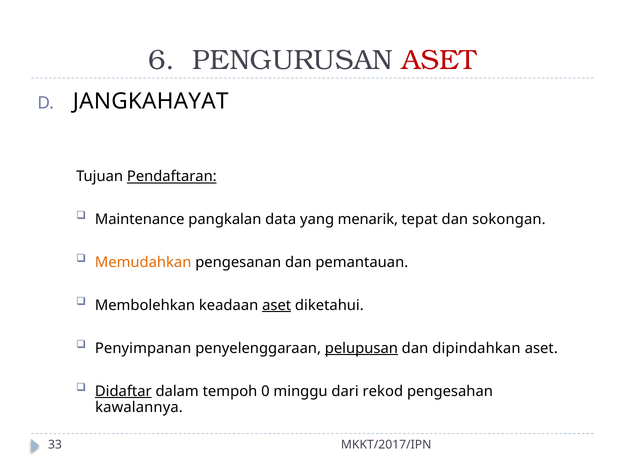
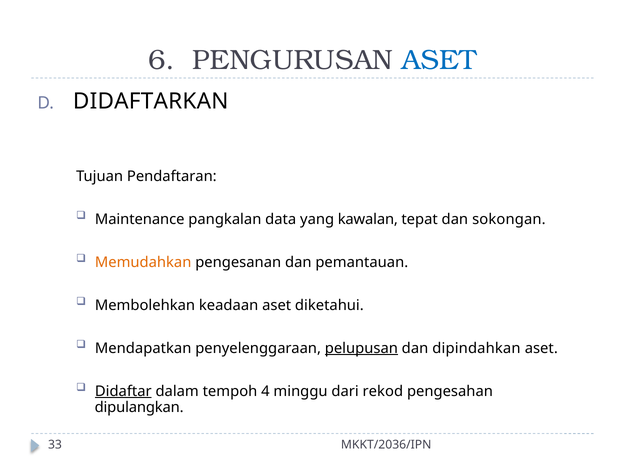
ASET at (439, 60) colour: red -> blue
JANGKAHAYAT: JANGKAHAYAT -> DIDAFTARKAN
Pendaftaran underline: present -> none
menarik: menarik -> kawalan
aset at (277, 306) underline: present -> none
Penyimpanan: Penyimpanan -> Mendapatkan
0: 0 -> 4
kawalannya: kawalannya -> dipulangkan
MKKT/2017/IPN: MKKT/2017/IPN -> MKKT/2036/IPN
